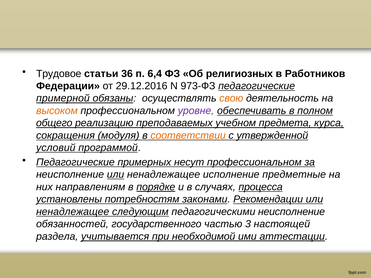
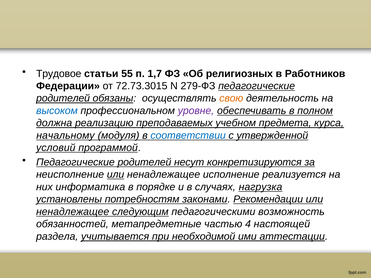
36: 36 -> 55
6,4: 6,4 -> 1,7
29.12.2016: 29.12.2016 -> 72.73.3015
973-ФЗ: 973-ФЗ -> 279-ФЗ
примерной at (63, 98): примерной -> родителей
высоком colour: orange -> blue
общего: общего -> должна
сокращения: сокращения -> начальному
соответствии colour: orange -> blue
примерных at (144, 162): примерных -> родителей
несут профессиональном: профессиональном -> конкретизируются
предметные: предметные -> реализуется
направлениям: направлениям -> информатика
порядке underline: present -> none
процесса: процесса -> нагрузка
педагогическими неисполнение: неисполнение -> возможность
государственного: государственного -> метапредметные
3: 3 -> 4
